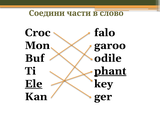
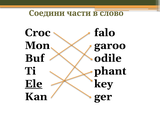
phant underline: present -> none
